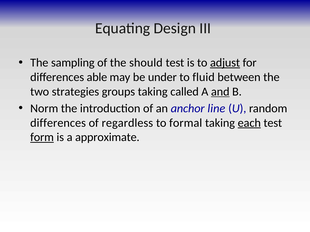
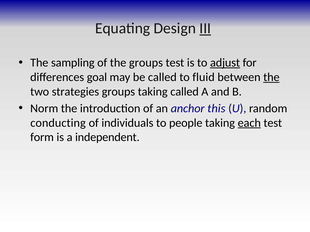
III underline: none -> present
the should: should -> groups
able: able -> goal
be under: under -> called
the at (271, 77) underline: none -> present
and underline: present -> none
line: line -> this
differences at (58, 123): differences -> conducting
regardless: regardless -> individuals
formal: formal -> people
form underline: present -> none
approximate: approximate -> independent
